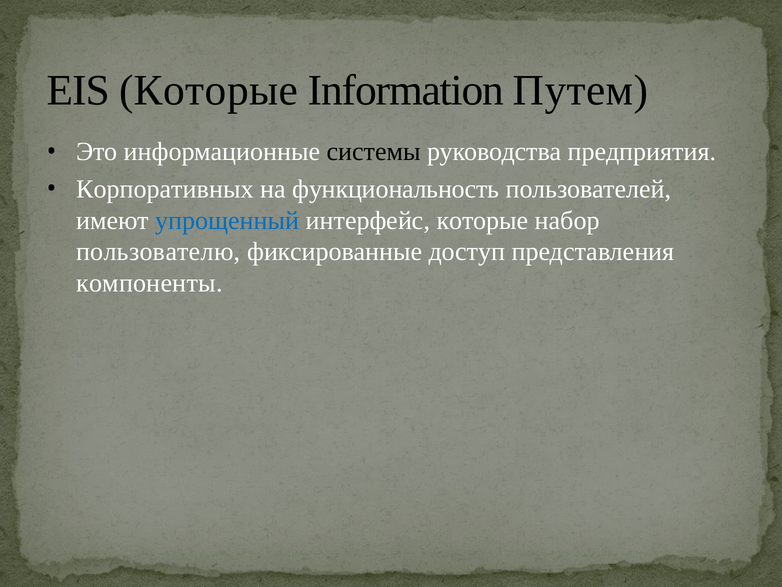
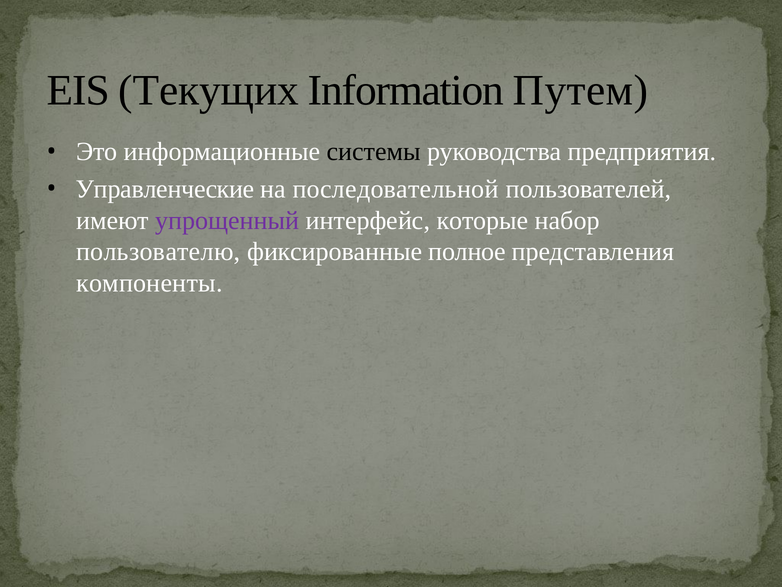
EIS Которые: Которые -> Текущих
Корпоративных: Корпоративных -> Управленческие
функциональность: функциональность -> последовательной
упрощенный colour: blue -> purple
доступ: доступ -> полное
